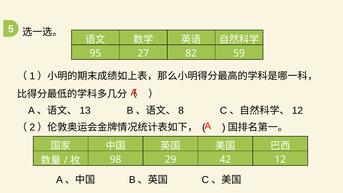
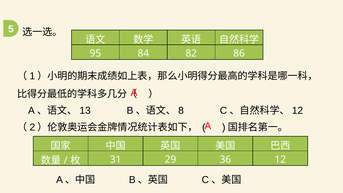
27: 27 -> 84
59: 59 -> 86
98: 98 -> 31
42: 42 -> 36
